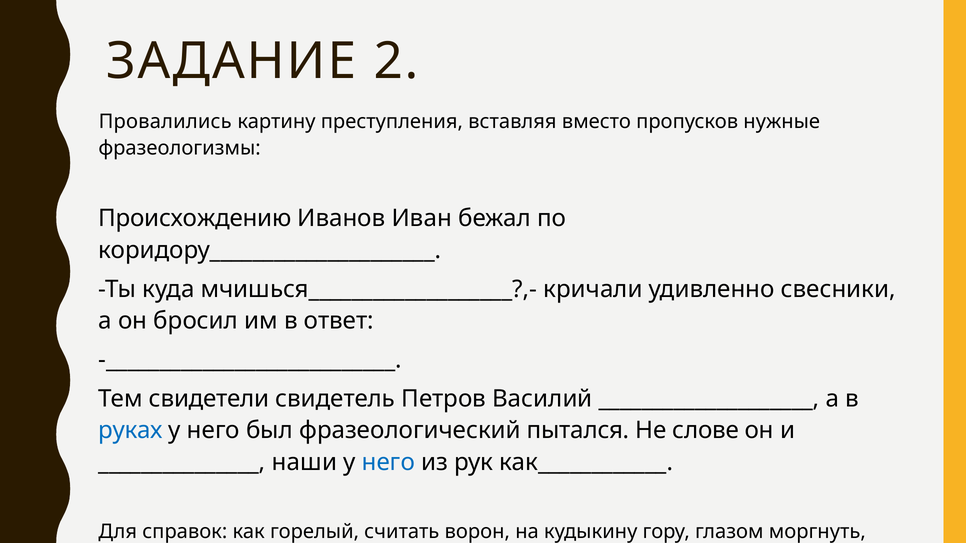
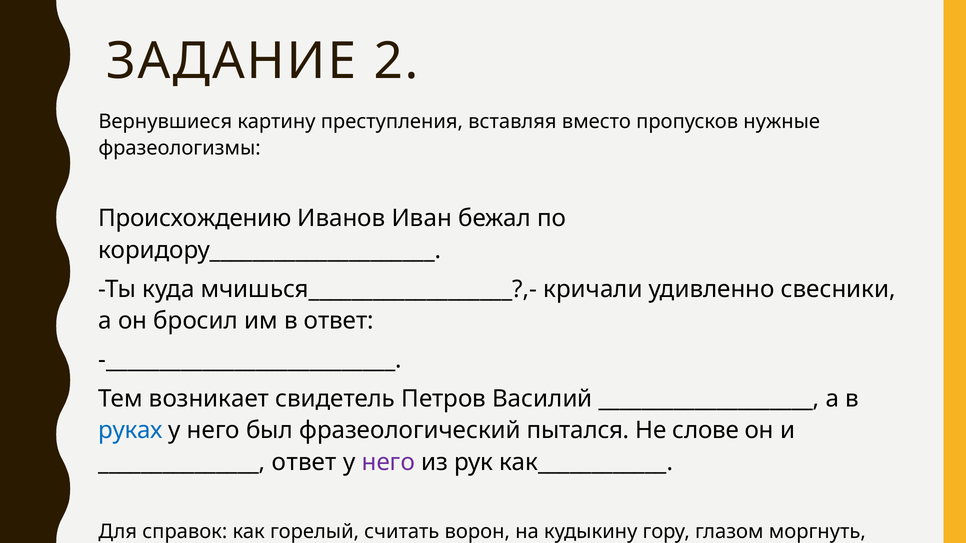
Провалились: Провалились -> Вернувшиеся
свидетели: свидетели -> возникает
наши at (304, 463): наши -> ответ
него at (388, 463) colour: blue -> purple
